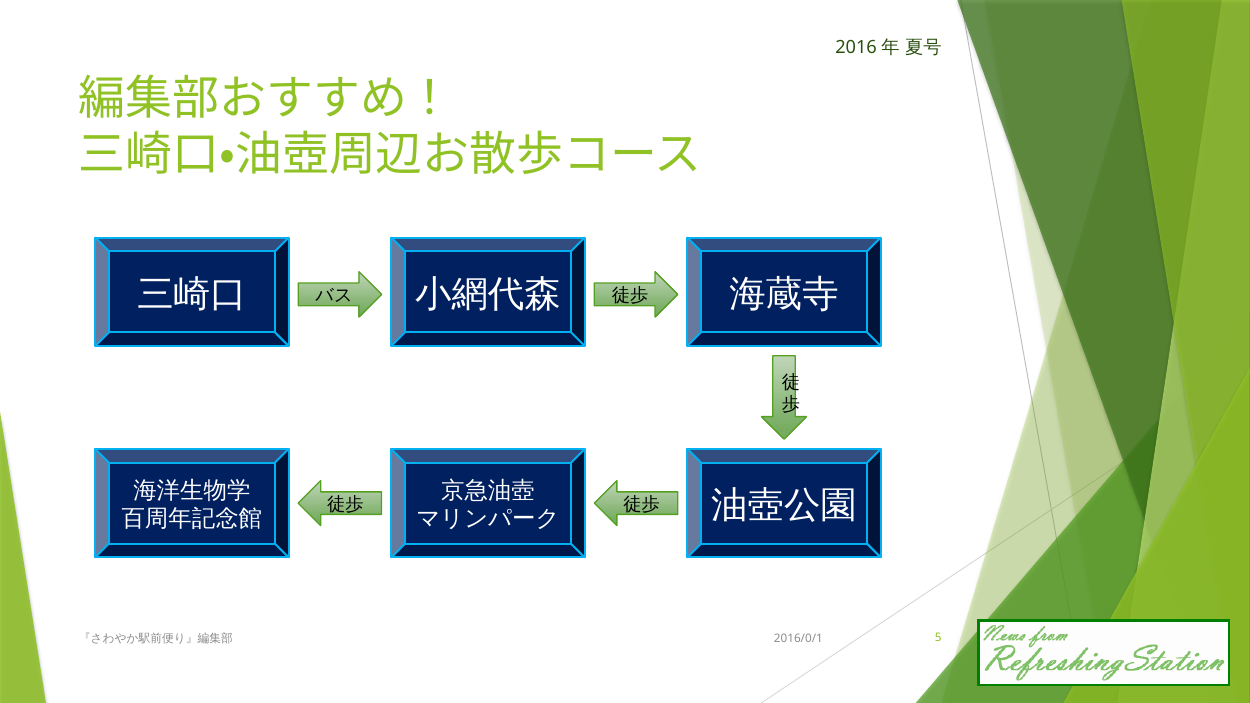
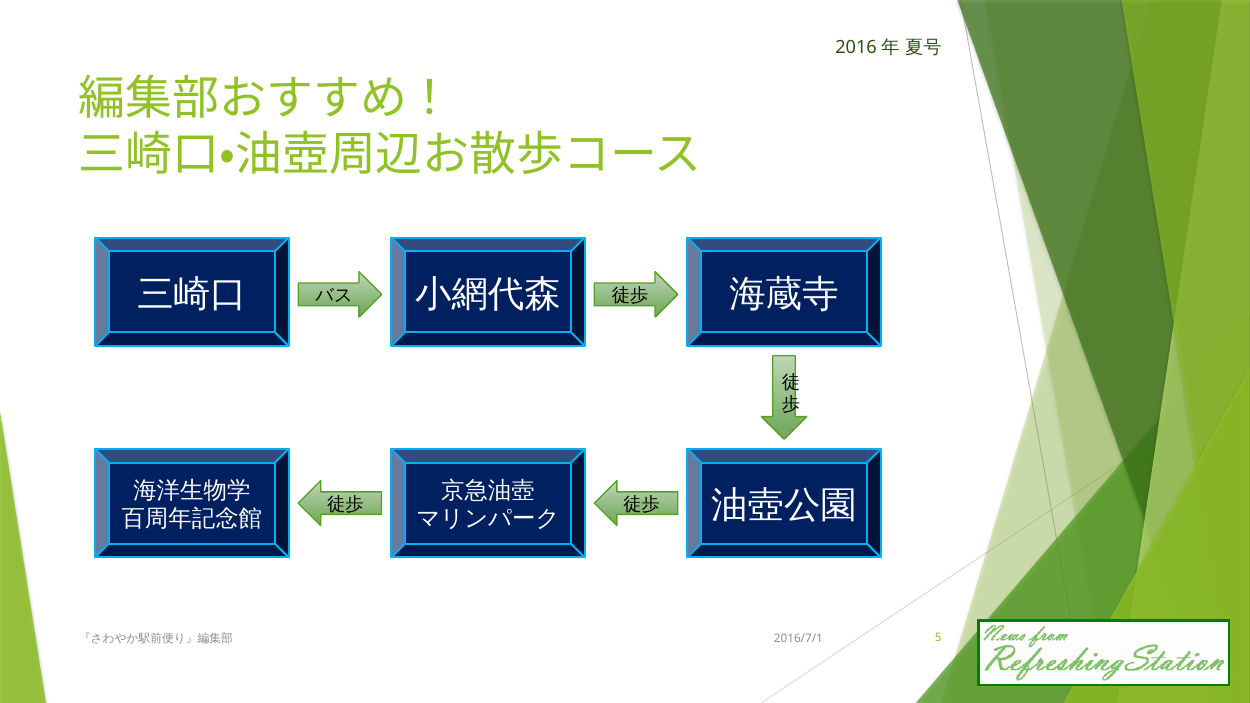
2016/0/1: 2016/0/1 -> 2016/7/1
